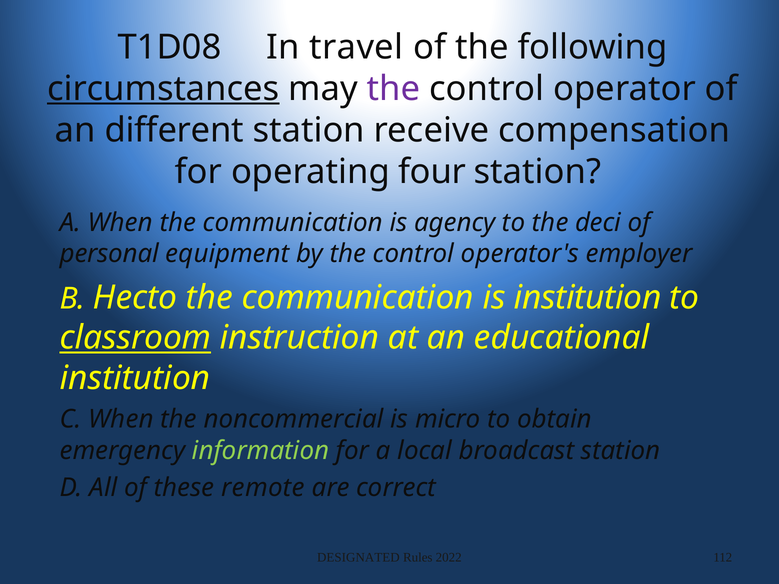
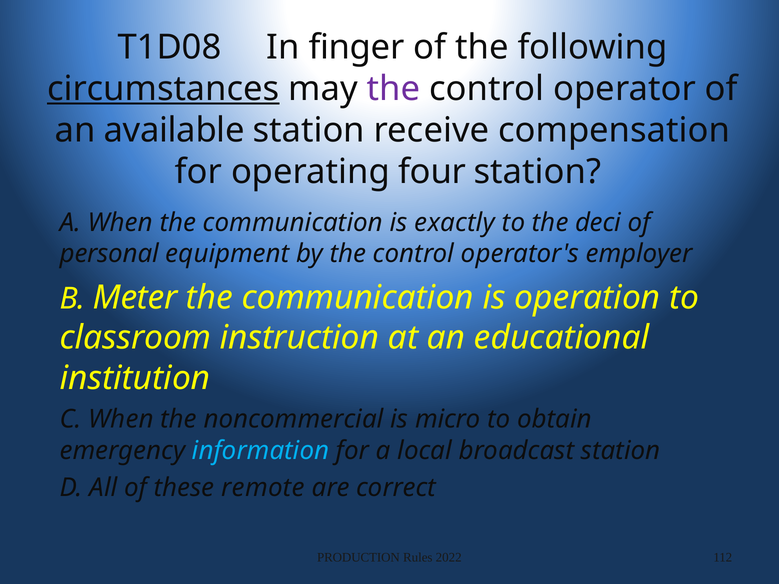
travel: travel -> finger
different: different -> available
agency: agency -> exactly
Hecto: Hecto -> Meter
is institution: institution -> operation
classroom underline: present -> none
information colour: light green -> light blue
DESIGNATED: DESIGNATED -> PRODUCTION
